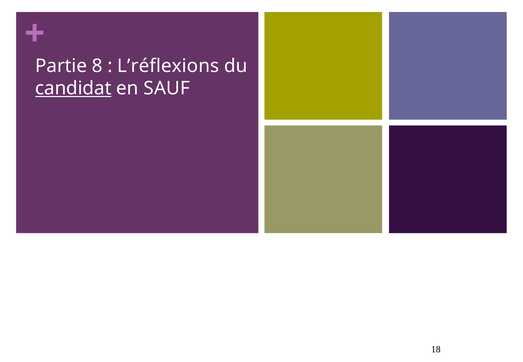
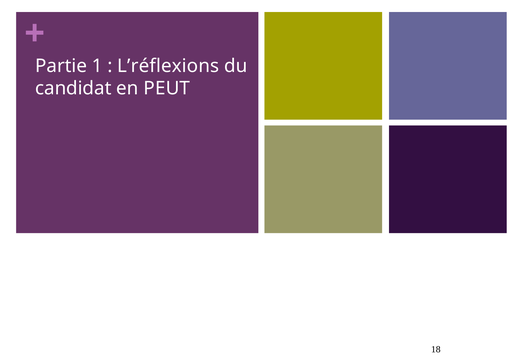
8: 8 -> 1
candidat underline: present -> none
SAUF: SAUF -> PEUT
